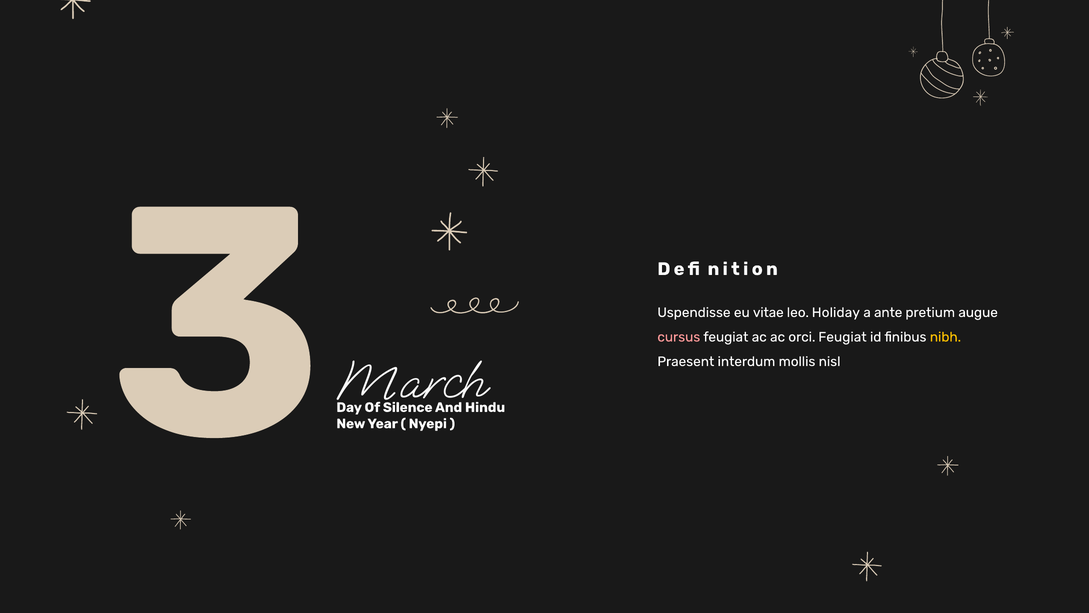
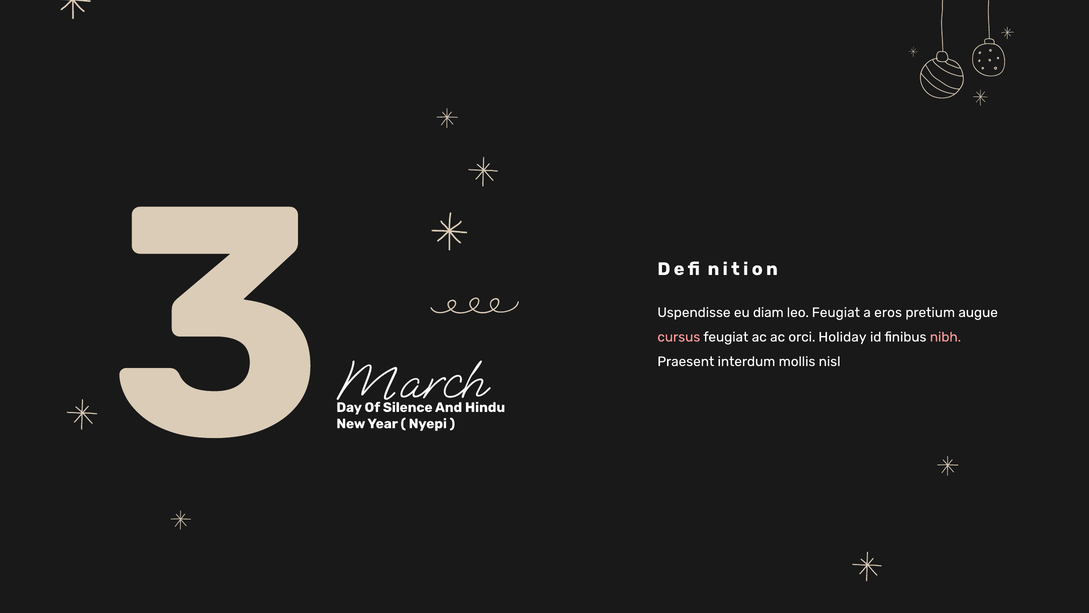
vitae: vitae -> diam
leo Holiday: Holiday -> Feugiat
ante: ante -> eros
orci Feugiat: Feugiat -> Holiday
nibh colour: yellow -> pink
